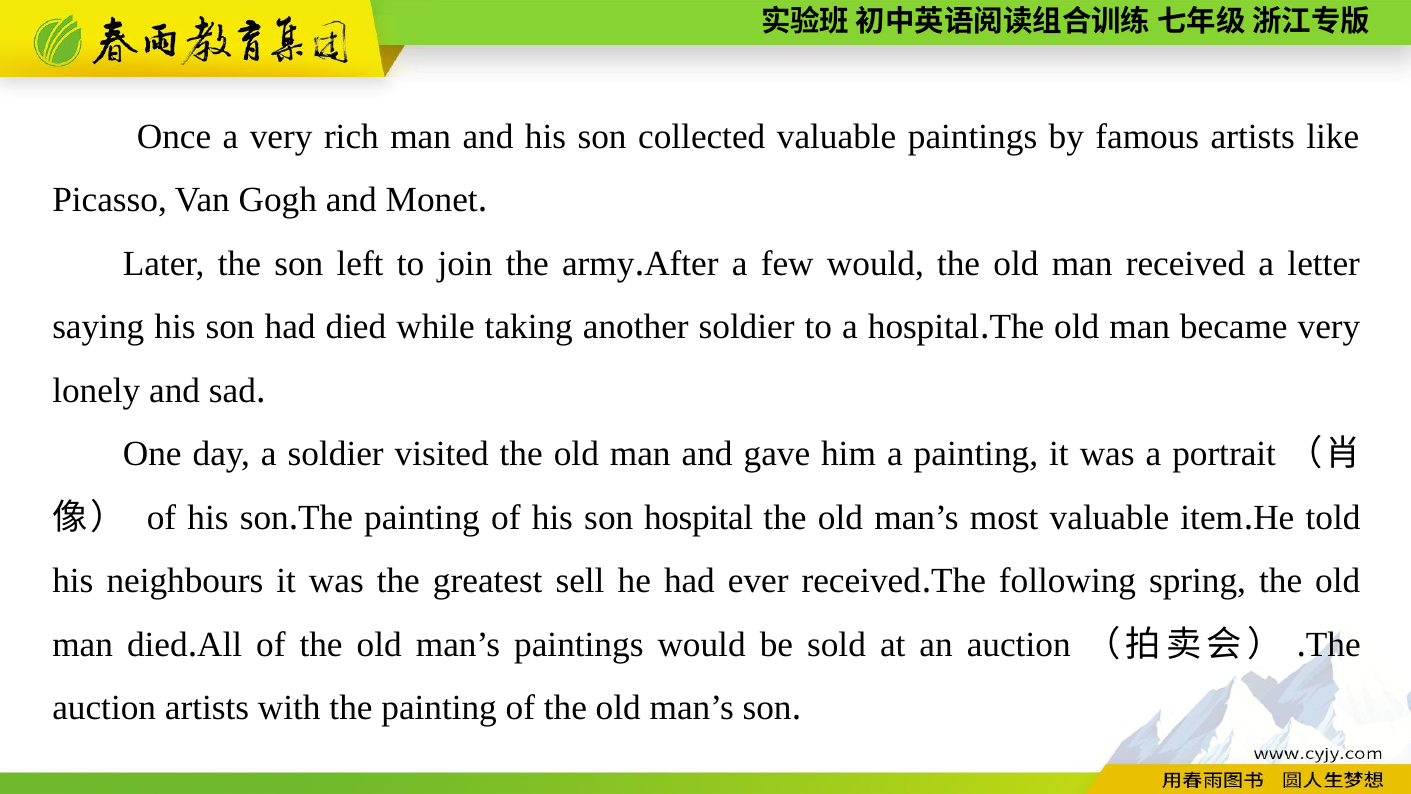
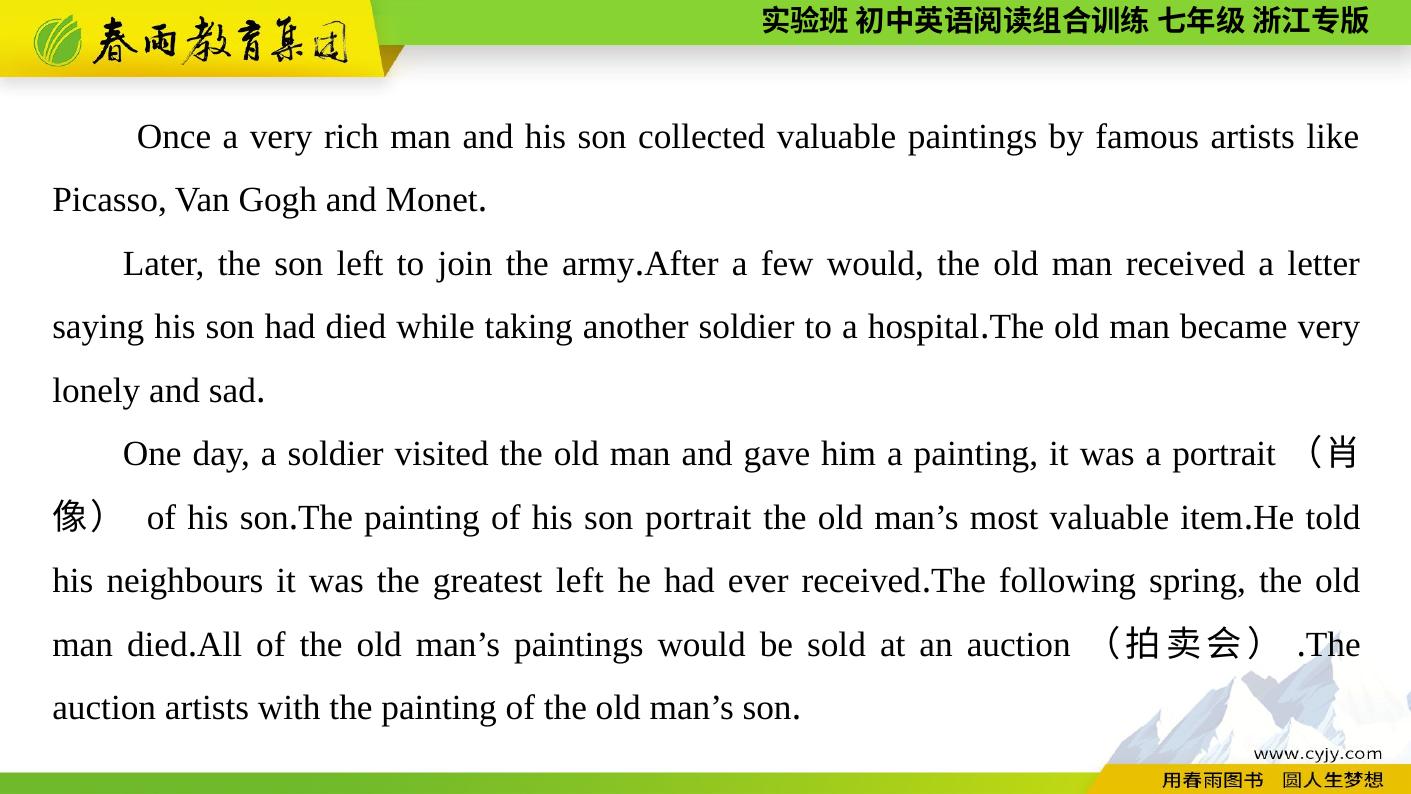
son hospital: hospital -> portrait
greatest sell: sell -> left
